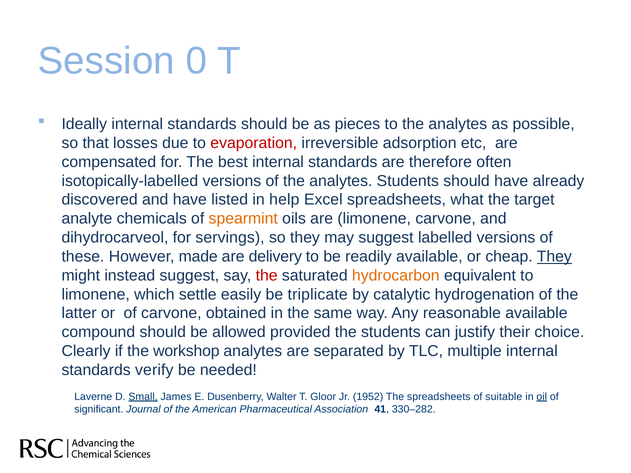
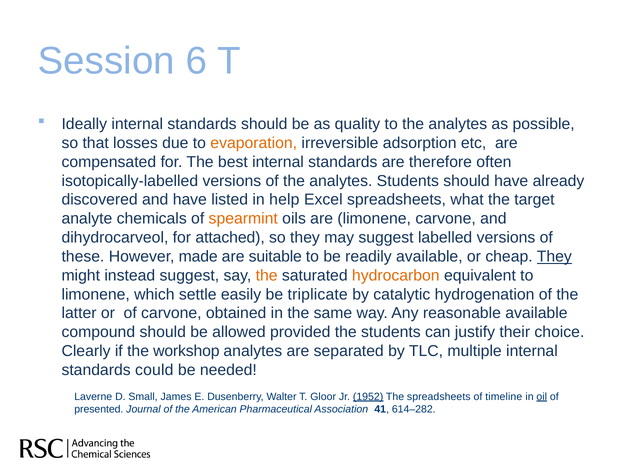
0: 0 -> 6
pieces: pieces -> quality
evaporation colour: red -> orange
servings: servings -> attached
delivery: delivery -> suitable
the at (267, 276) colour: red -> orange
verify: verify -> could
Small underline: present -> none
1952 underline: none -> present
suitable: suitable -> timeline
significant: significant -> presented
330–282: 330–282 -> 614–282
